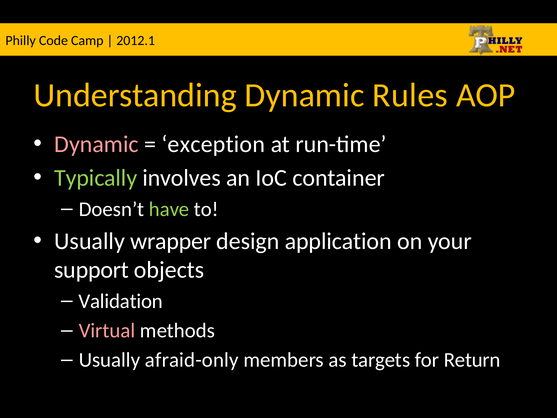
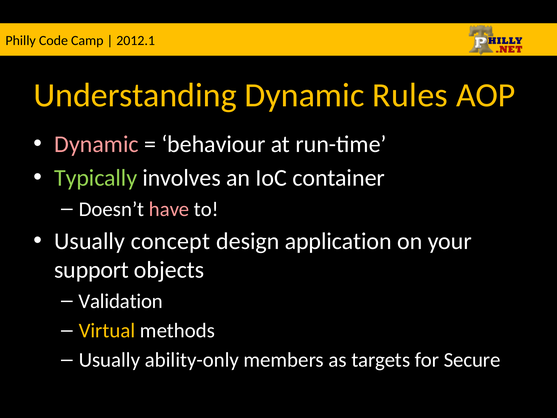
exception: exception -> behaviour
have colour: light green -> pink
wrapper: wrapper -> concept
Virtual colour: pink -> yellow
afraid-only: afraid-only -> ability-only
Return: Return -> Secure
